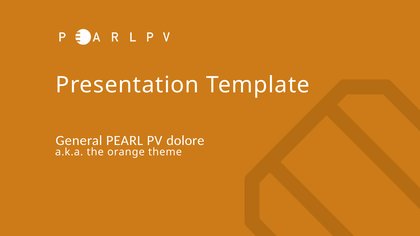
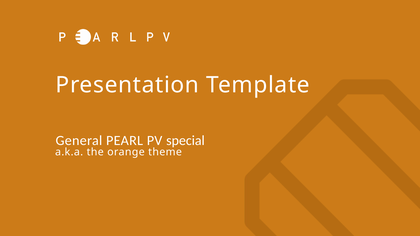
dolore: dolore -> special
